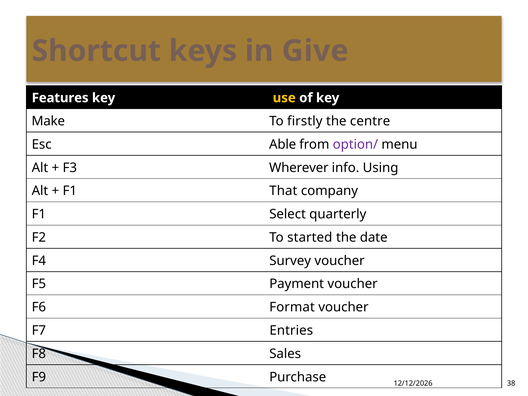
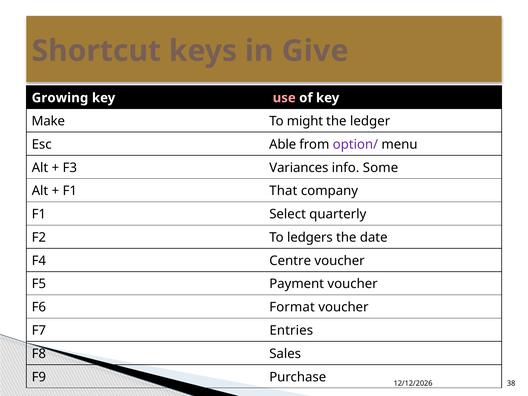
Features: Features -> Growing
use colour: yellow -> pink
firstly: firstly -> might
centre: centre -> ledger
Wherever: Wherever -> Variances
Using: Using -> Some
started: started -> ledgers
Survey: Survey -> Centre
